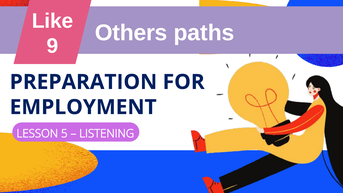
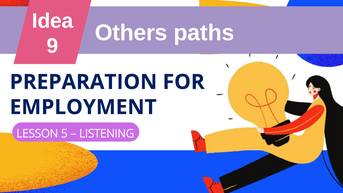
Like: Like -> Idea
